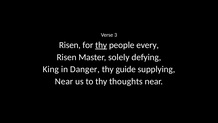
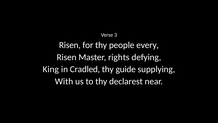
thy at (101, 45) underline: present -> none
solely: solely -> rights
Danger: Danger -> Cradled
Near at (64, 81): Near -> With
thoughts: thoughts -> declarest
